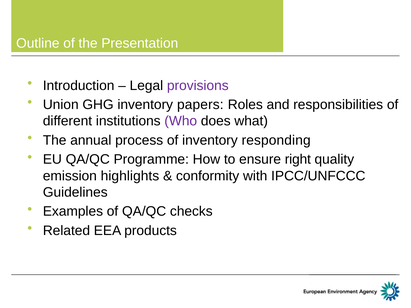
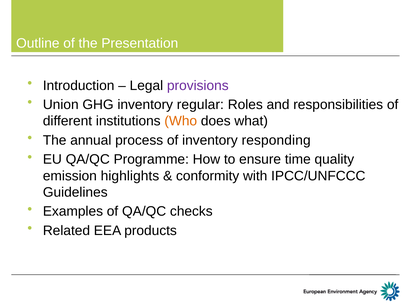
papers: papers -> regular
Who colour: purple -> orange
right: right -> time
